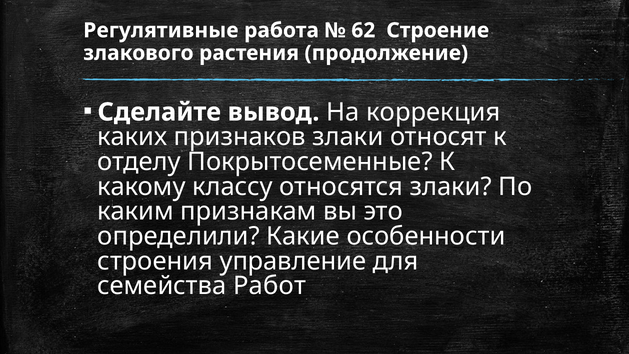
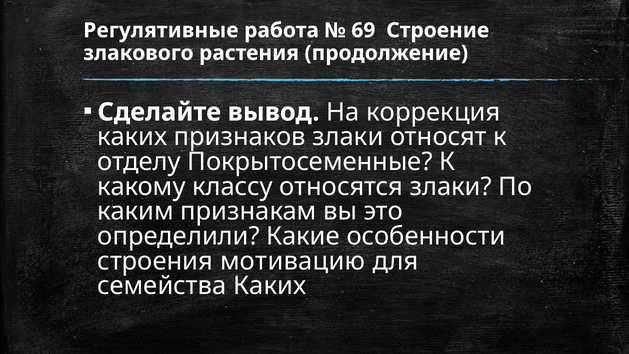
62: 62 -> 69
управление: управление -> мотивацию
семейства Работ: Работ -> Каких
